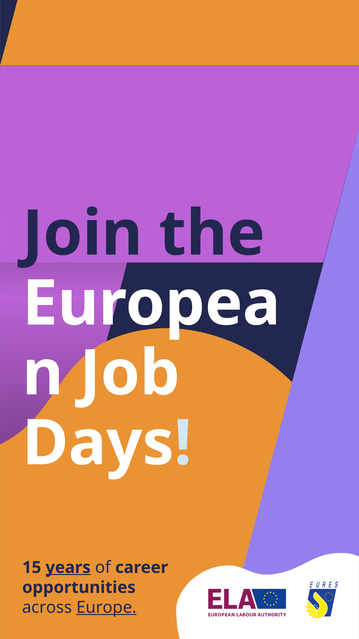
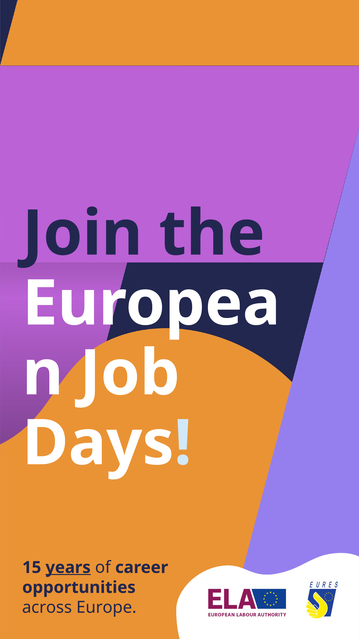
Europe underline: present -> none
